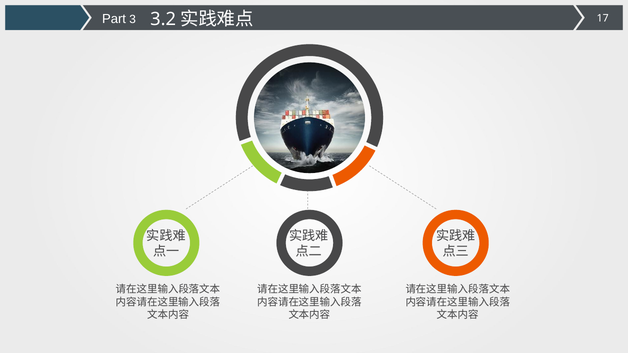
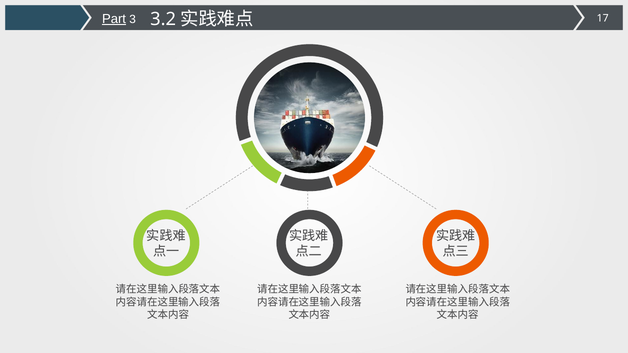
Part underline: none -> present
